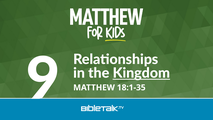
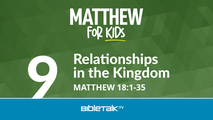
Kingdom underline: present -> none
